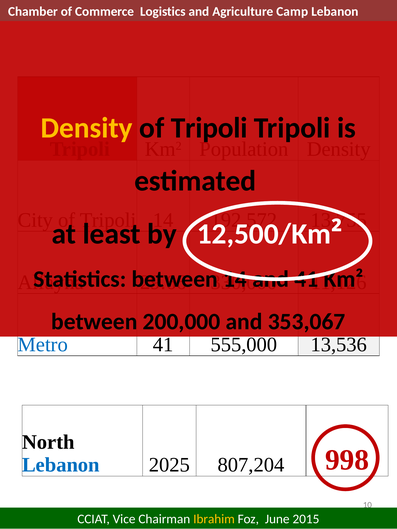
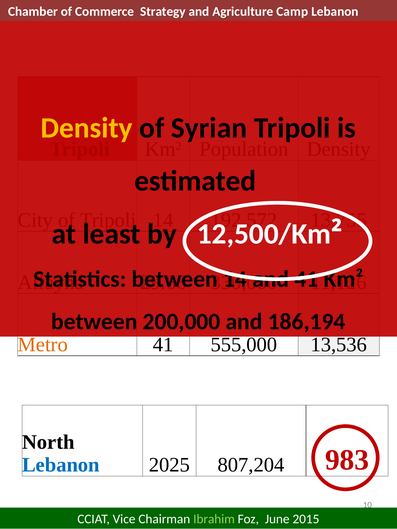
Logistics: Logistics -> Strategy
Tripoli at (209, 128): Tripoli -> Syrian
353,067: 353,067 -> 186,194
Metro colour: blue -> orange
998: 998 -> 983
Ibrahim colour: yellow -> light green
